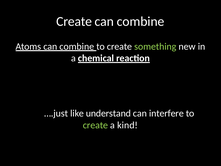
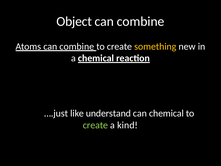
Create at (74, 21): Create -> Object
something colour: light green -> yellow
can interfere: interfere -> chemical
